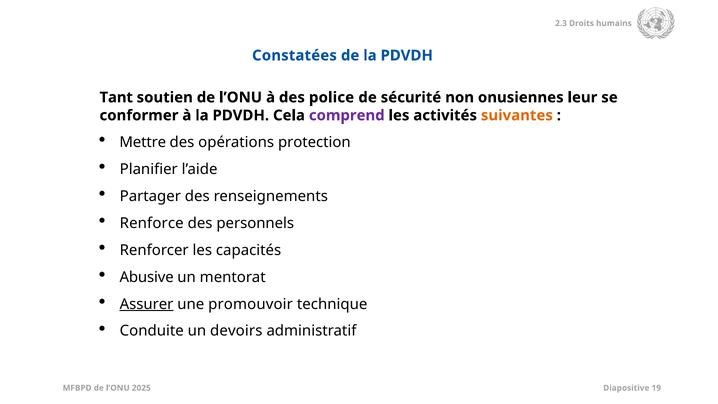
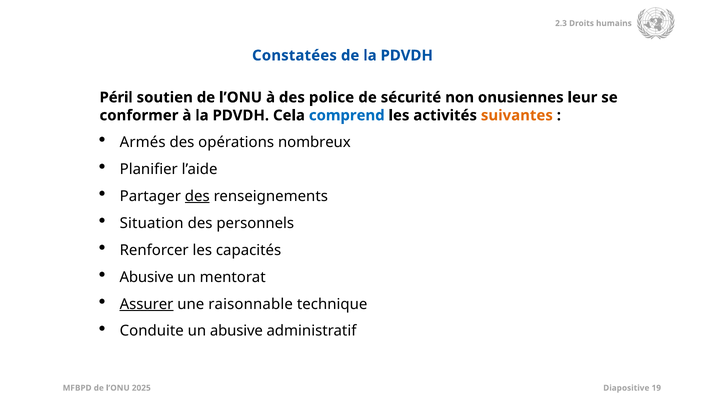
Tant: Tant -> Péril
comprend colour: purple -> blue
Mettre: Mettre -> Armés
protection: protection -> nombreux
des at (197, 196) underline: none -> present
Renforce: Renforce -> Situation
promouvoir: promouvoir -> raisonnable
un devoirs: devoirs -> abusive
